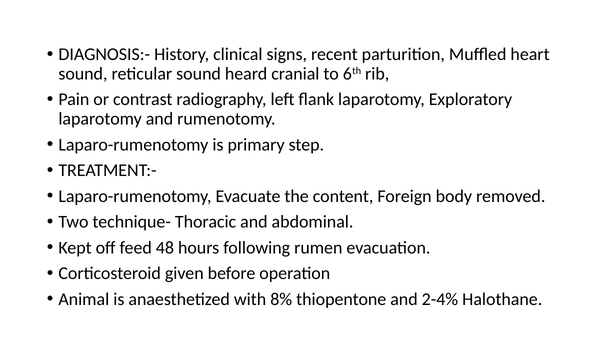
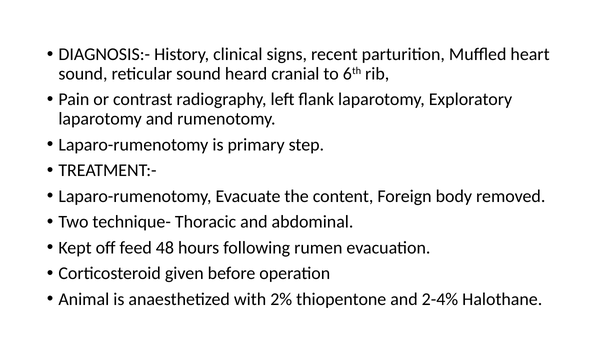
8%: 8% -> 2%
